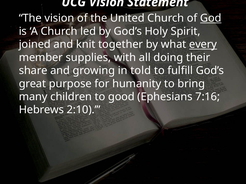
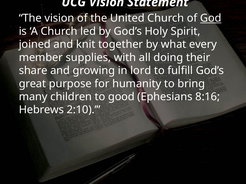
every underline: present -> none
told: told -> lord
7:16: 7:16 -> 8:16
